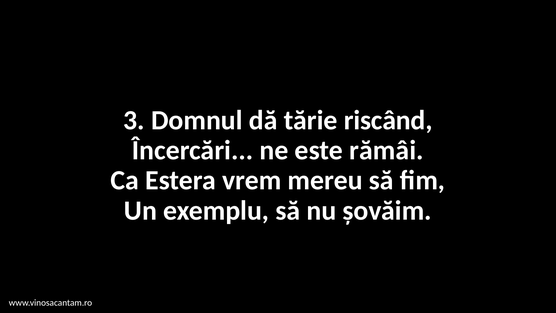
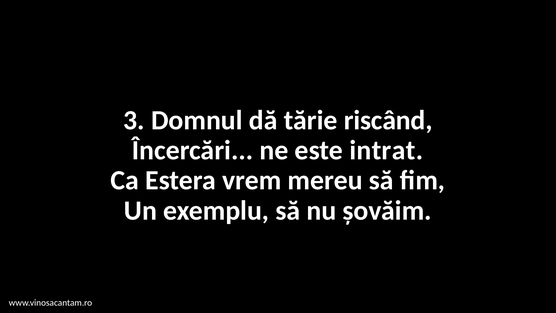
rămâi: rămâi -> intrat
